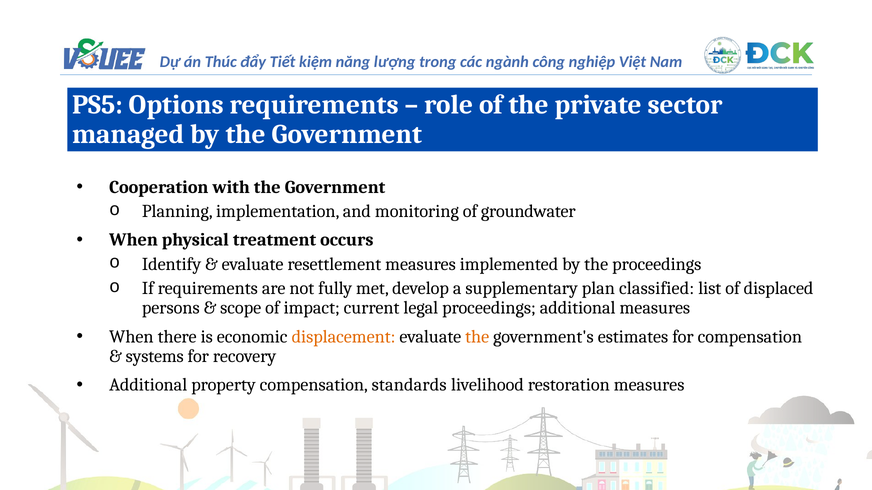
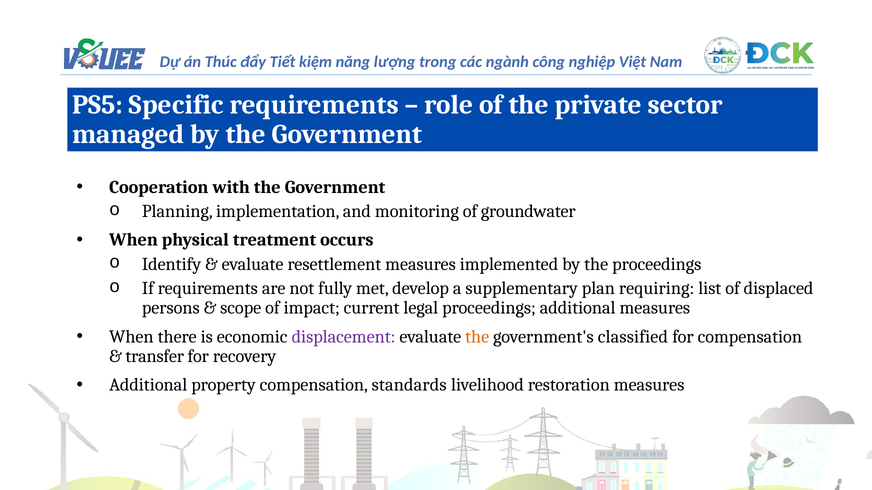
Options: Options -> Specific
classified: classified -> requiring
displacement colour: orange -> purple
estimates: estimates -> classified
systems: systems -> transfer
